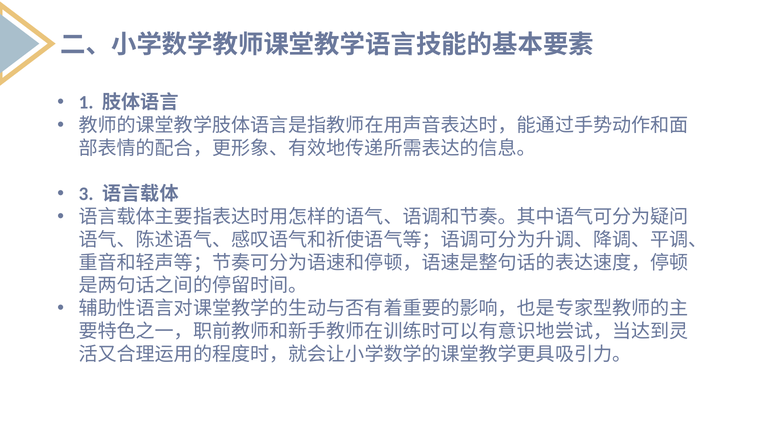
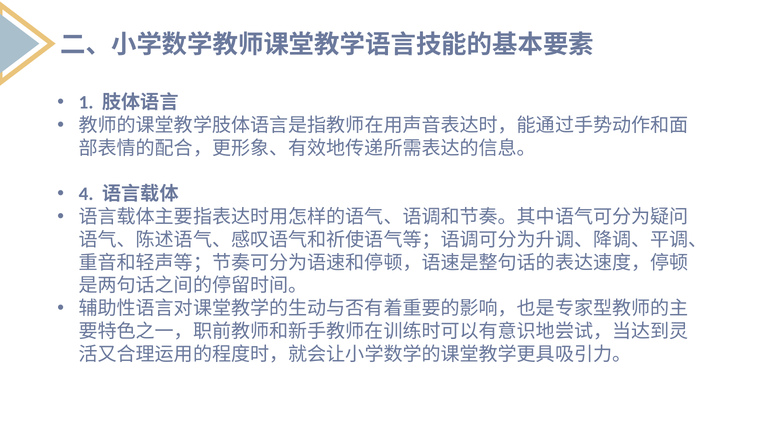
3: 3 -> 4
